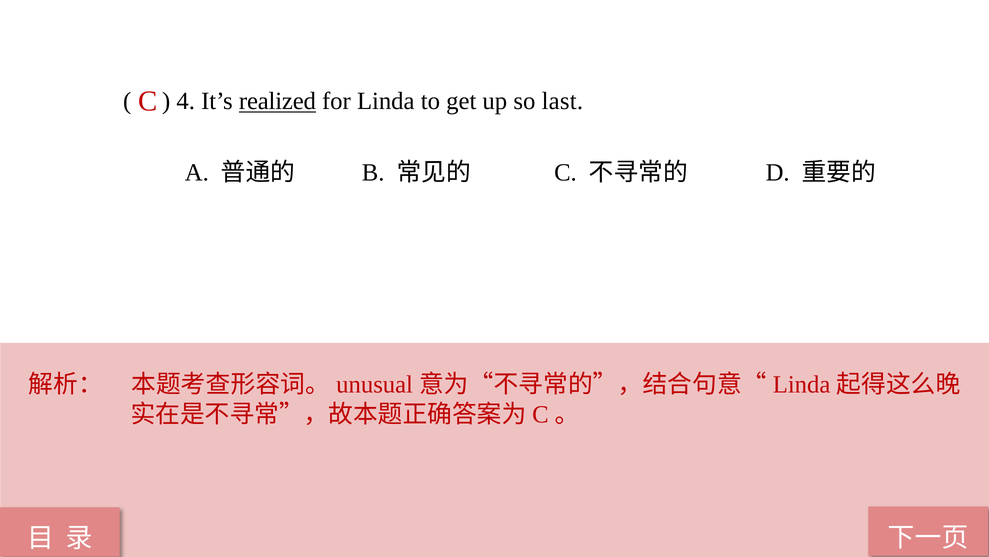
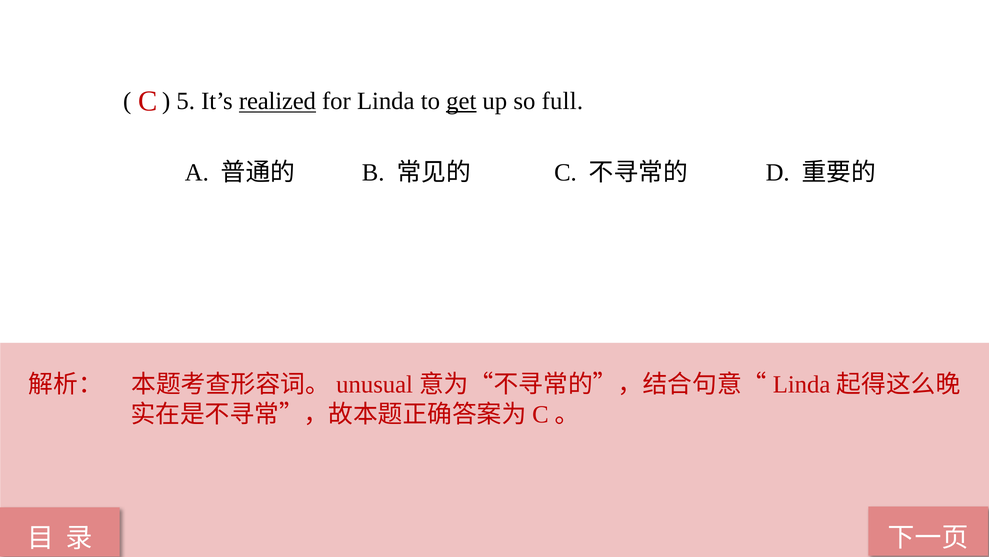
4: 4 -> 5
get underline: none -> present
last: last -> full
